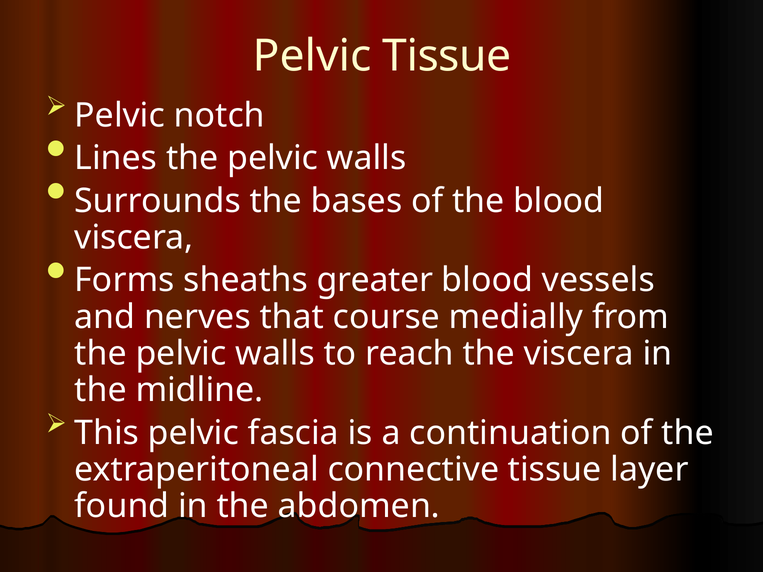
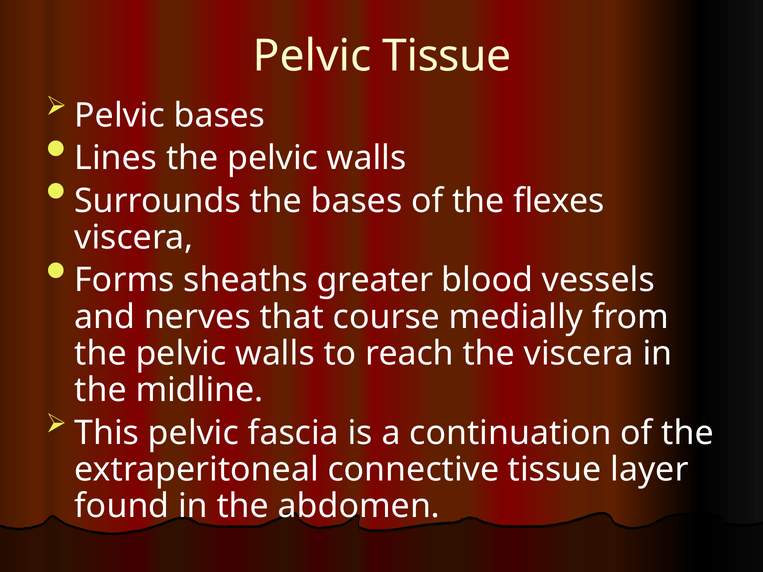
Pelvic notch: notch -> bases
the blood: blood -> flexes
